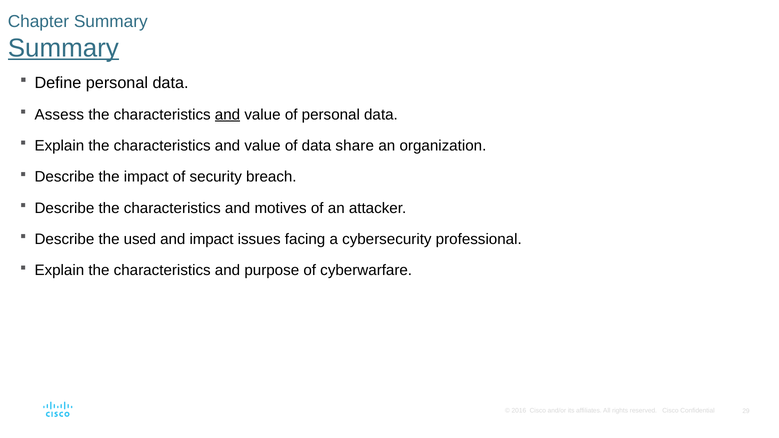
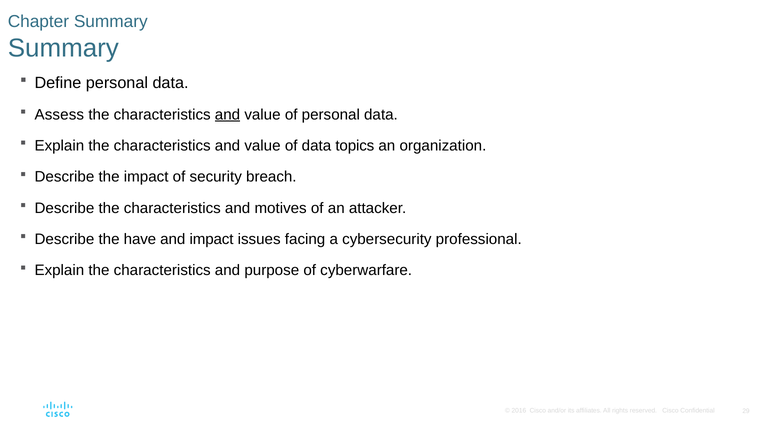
Summary at (63, 48) underline: present -> none
share: share -> topics
used: used -> have
